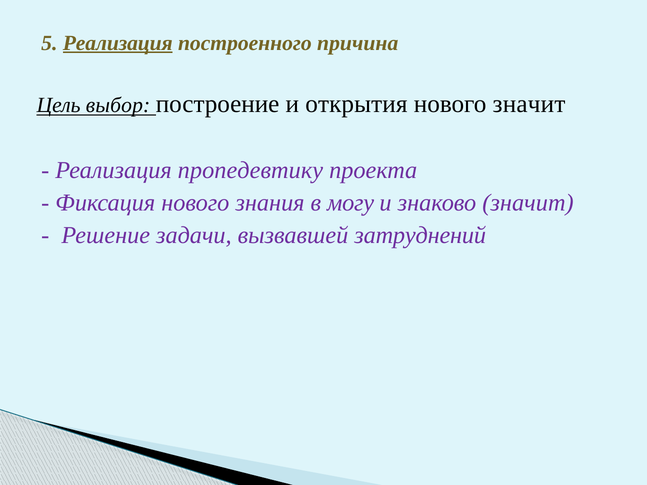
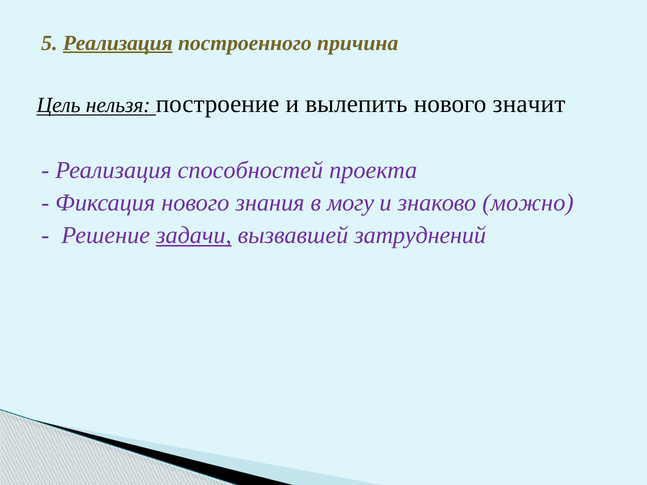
выбор: выбор -> нельзя
открытия: открытия -> вылепить
пропедевтику: пропедевтику -> способностей
знаково значит: значит -> можно
задачи underline: none -> present
